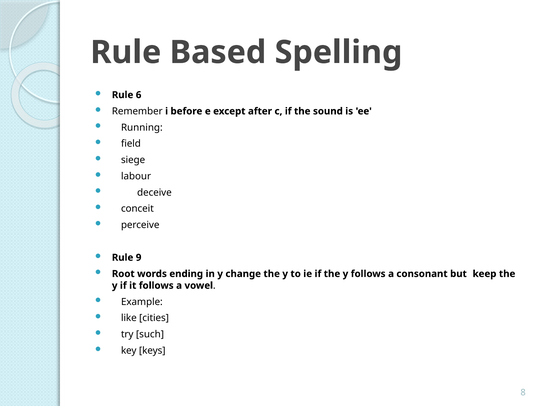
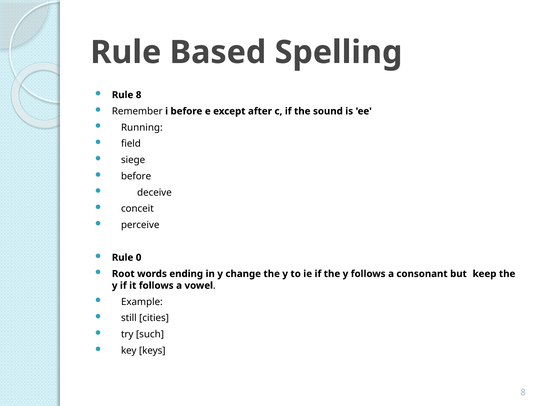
Rule 6: 6 -> 8
labour at (136, 176): labour -> before
9: 9 -> 0
like: like -> still
